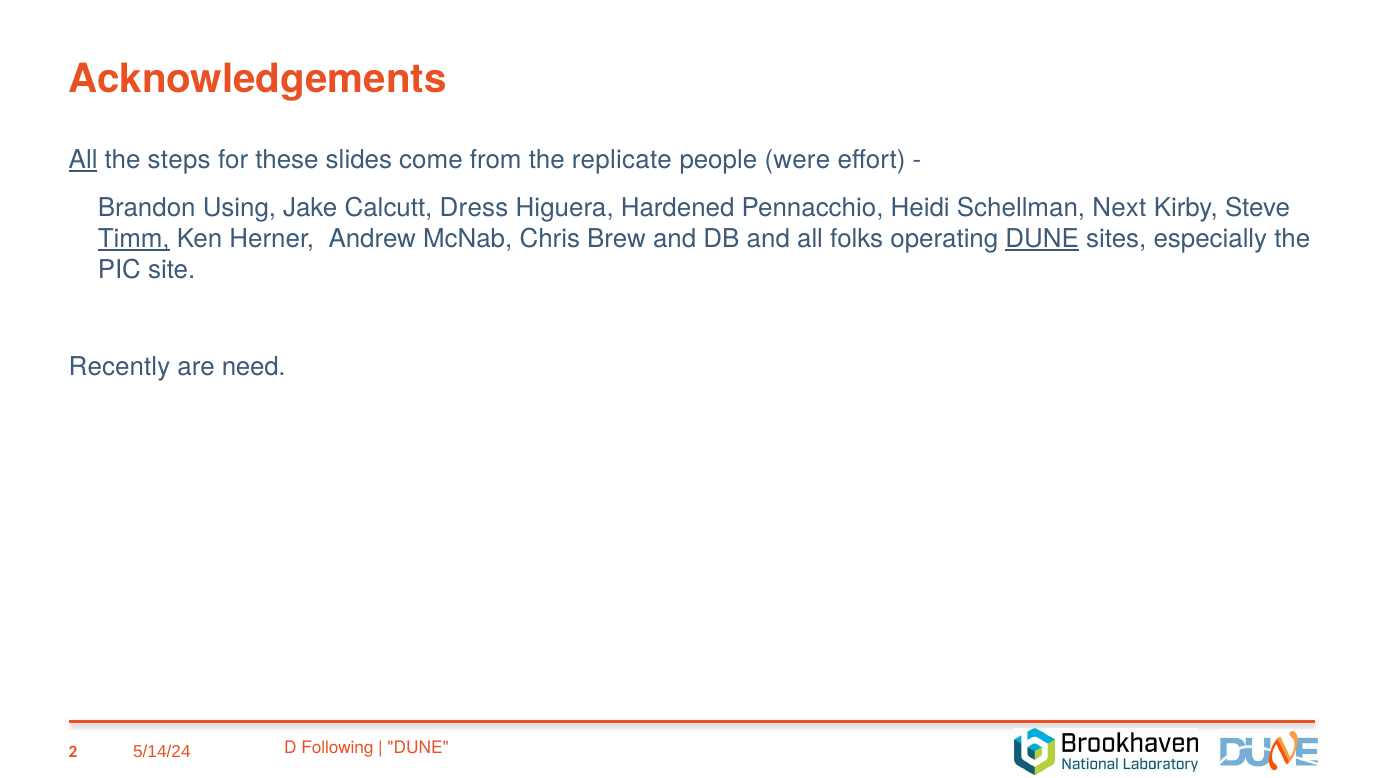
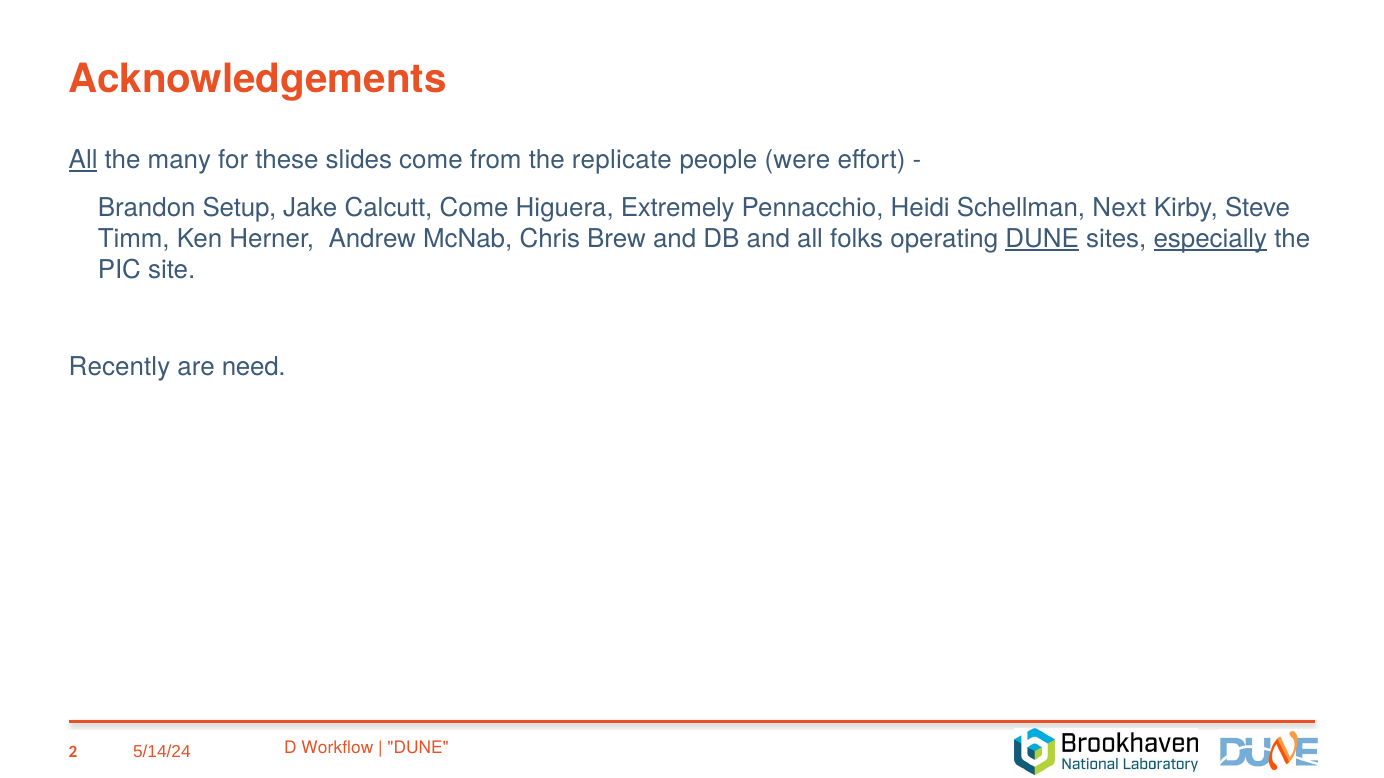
steps: steps -> many
Using: Using -> Setup
Calcutt Dress: Dress -> Come
Hardened: Hardened -> Extremely
Timm underline: present -> none
especially underline: none -> present
Following: Following -> Workflow
